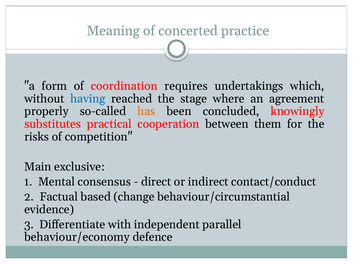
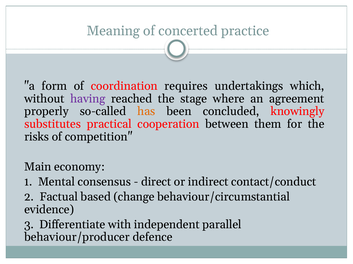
having colour: blue -> purple
exclusive: exclusive -> economy
behaviour/economy: behaviour/economy -> behaviour/producer
